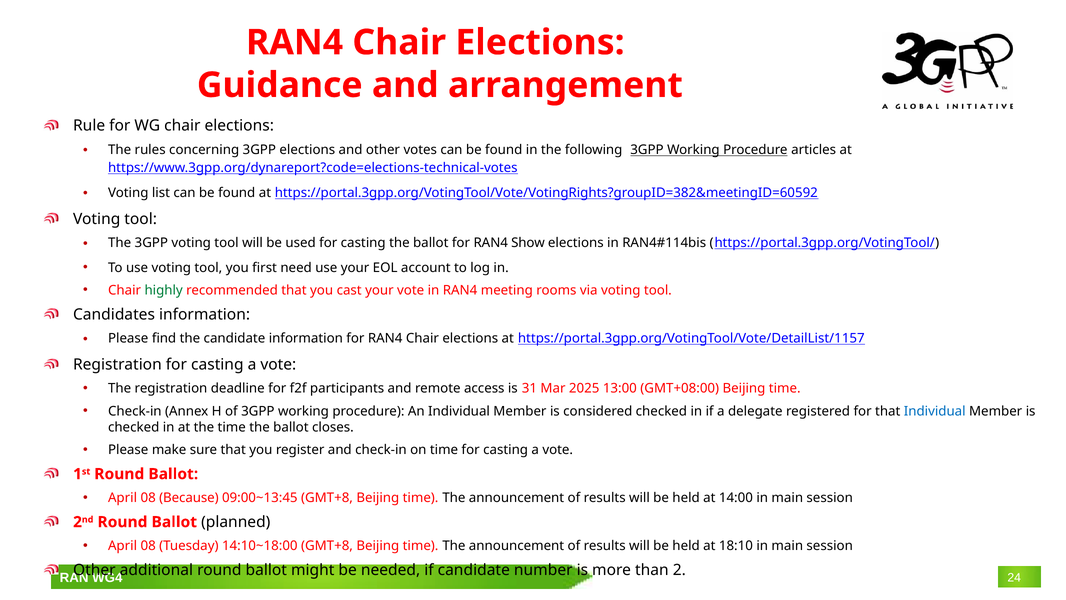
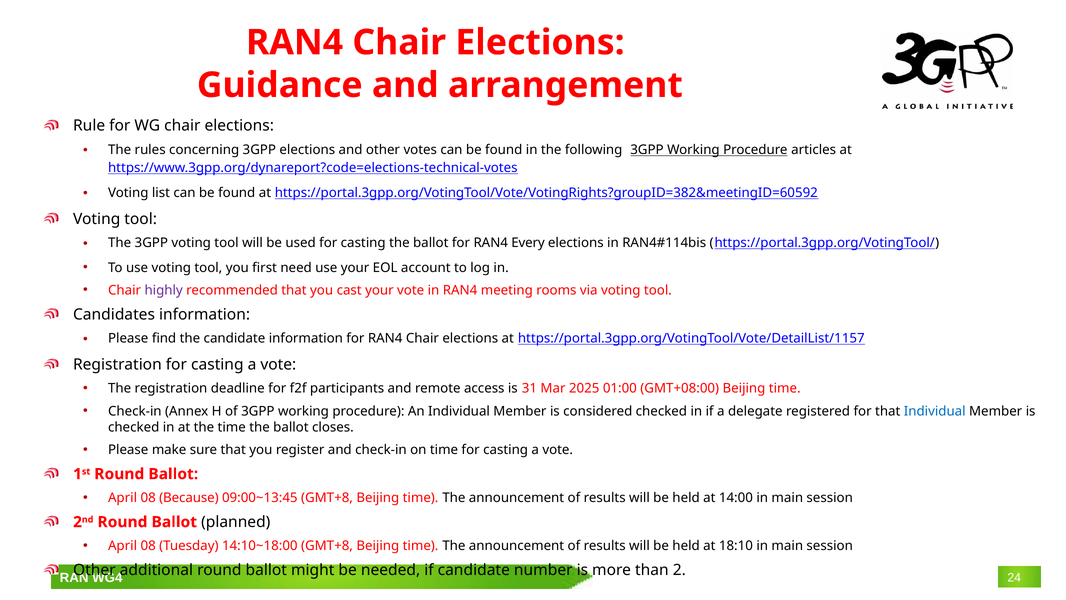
Show: Show -> Every
highly colour: green -> purple
13:00: 13:00 -> 01:00
